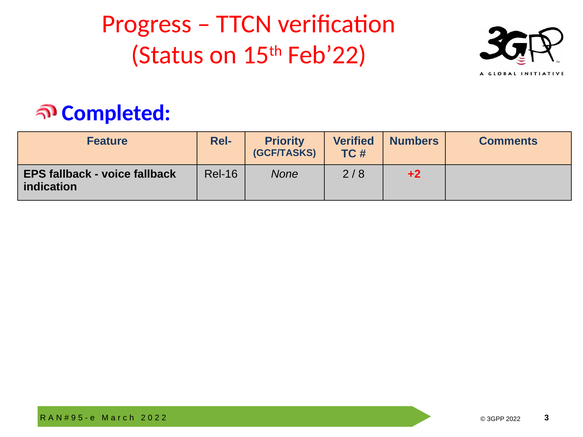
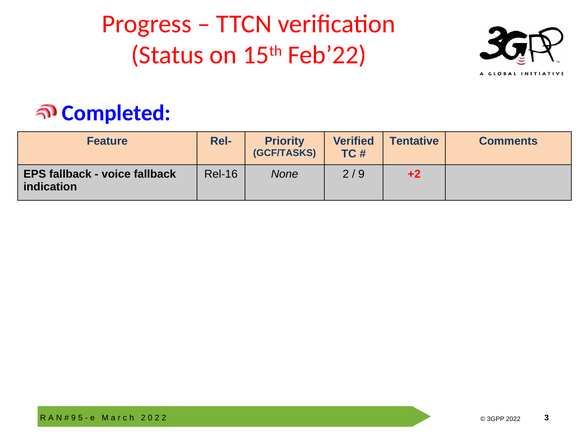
Numbers: Numbers -> Tentative
8 at (361, 174): 8 -> 9
